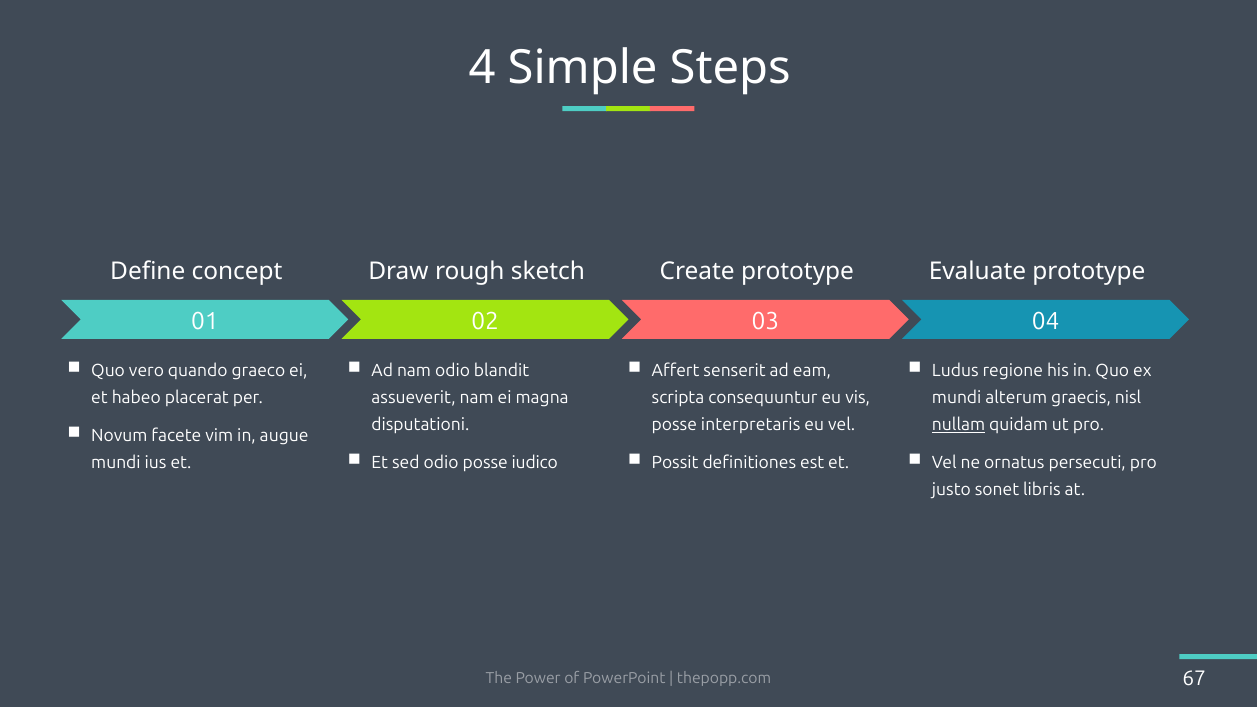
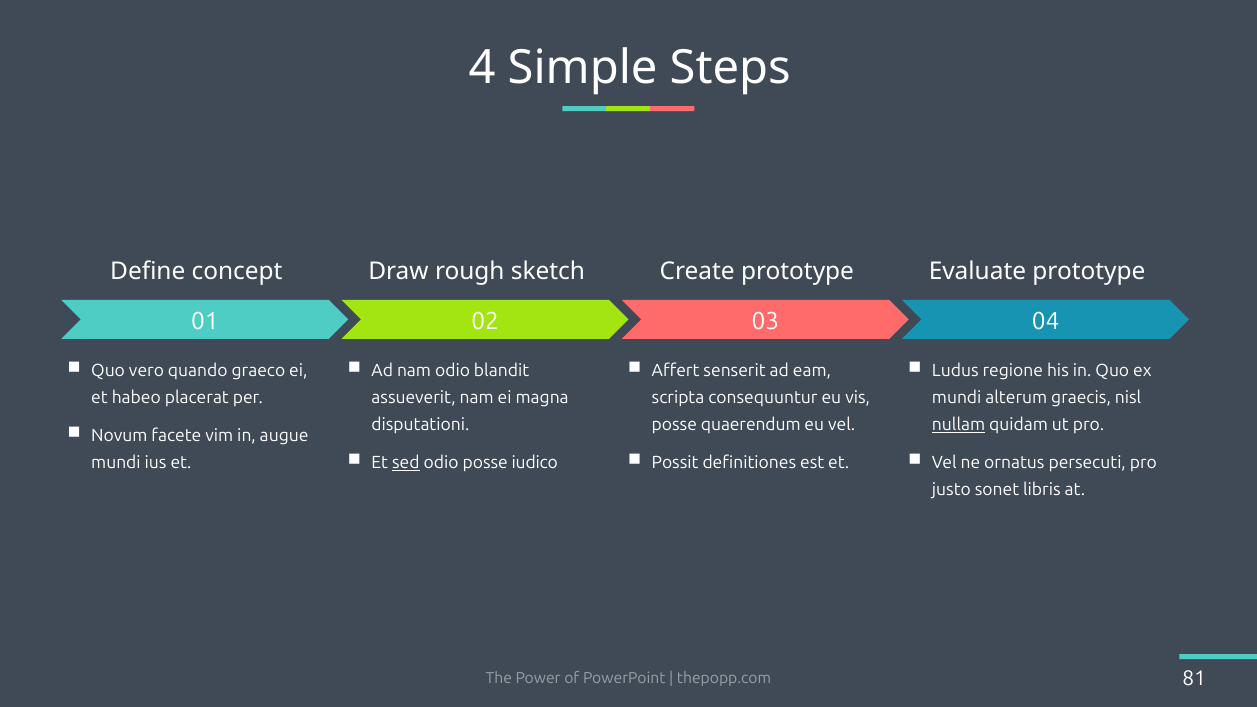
interpretaris: interpretaris -> quaerendum
sed underline: none -> present
67: 67 -> 81
